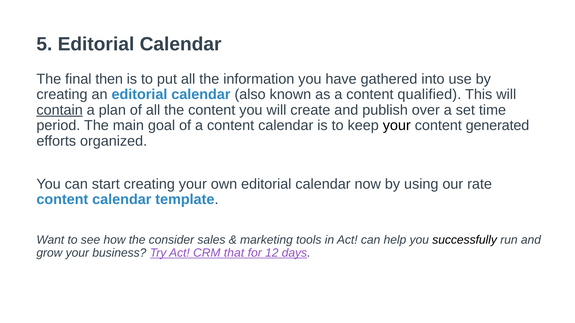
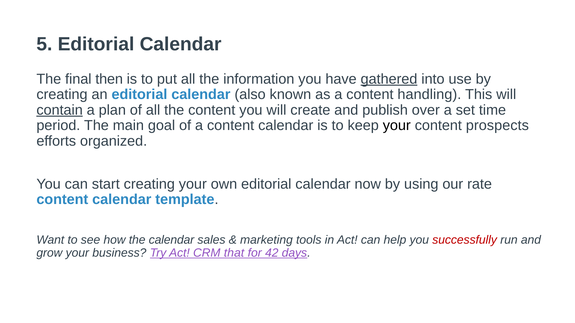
gathered underline: none -> present
qualified: qualified -> handling
generated: generated -> prospects
the consider: consider -> calendar
successfully colour: black -> red
12: 12 -> 42
